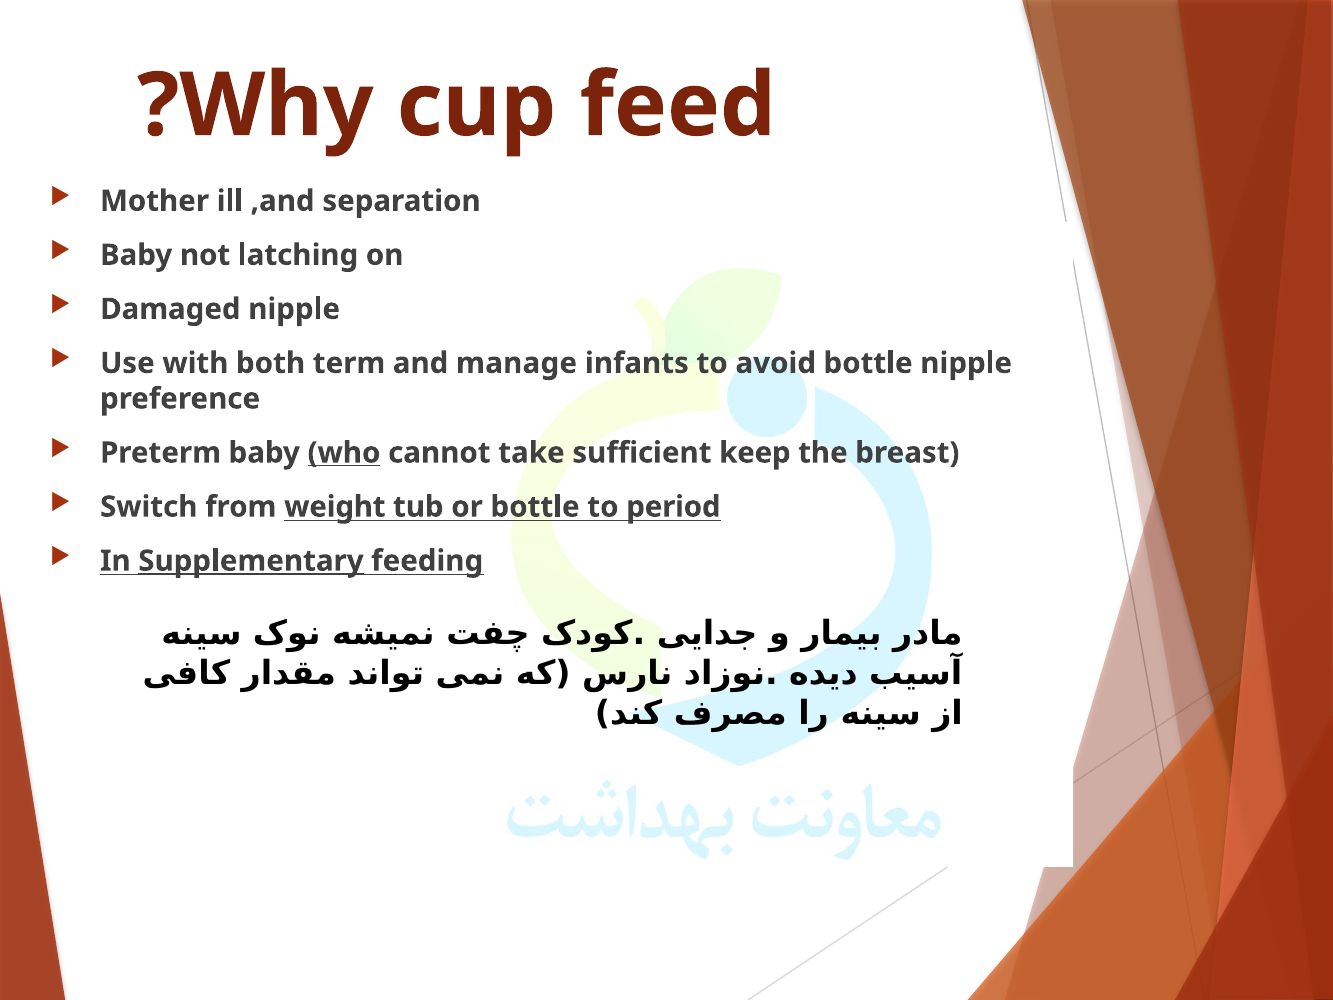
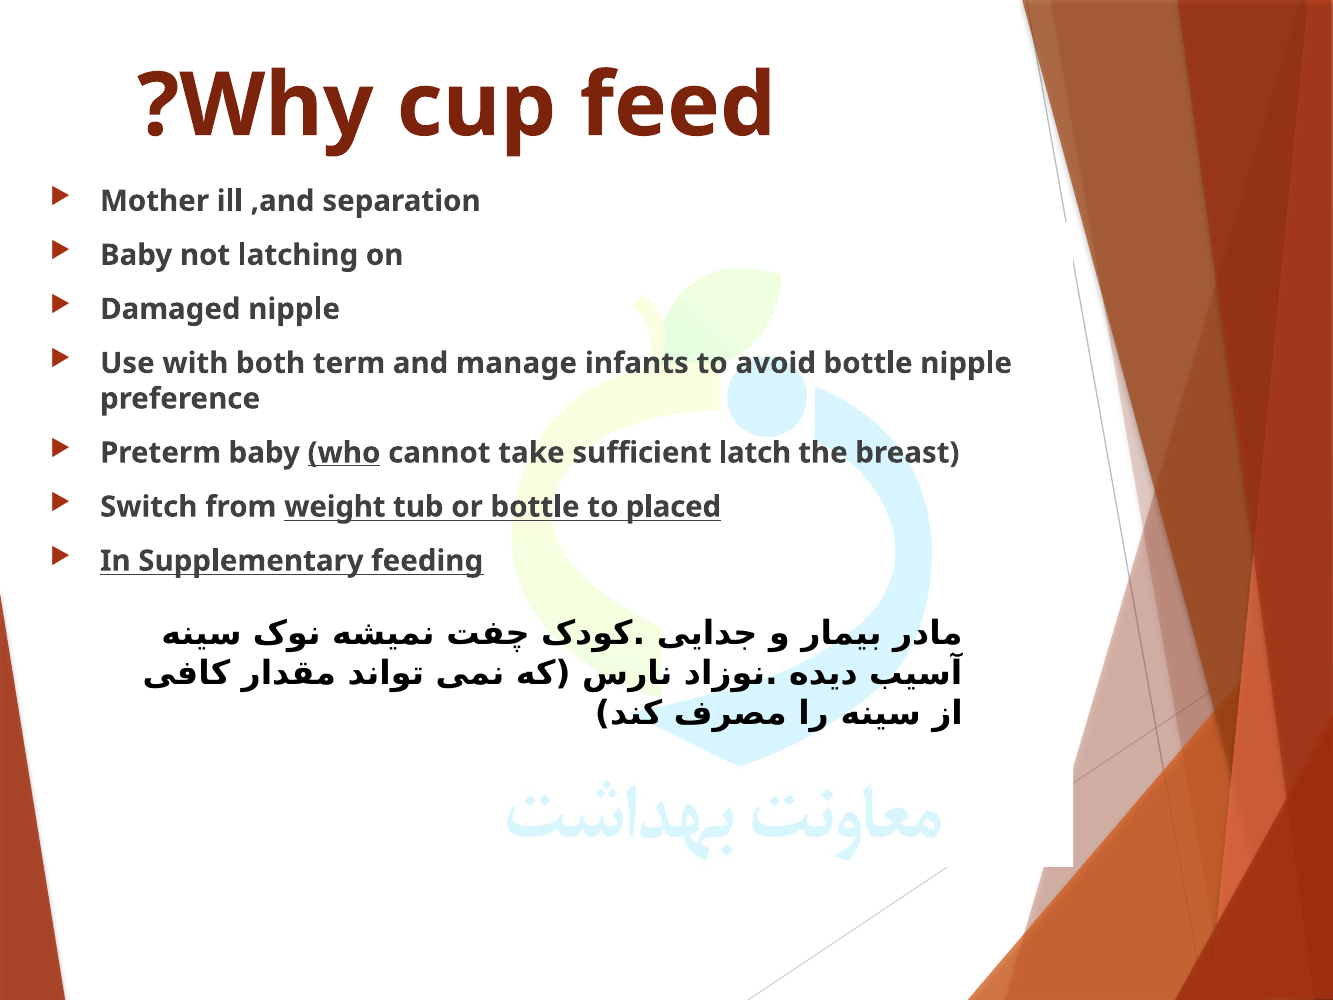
keep: keep -> latch
period: period -> placed
Supplementary underline: present -> none
